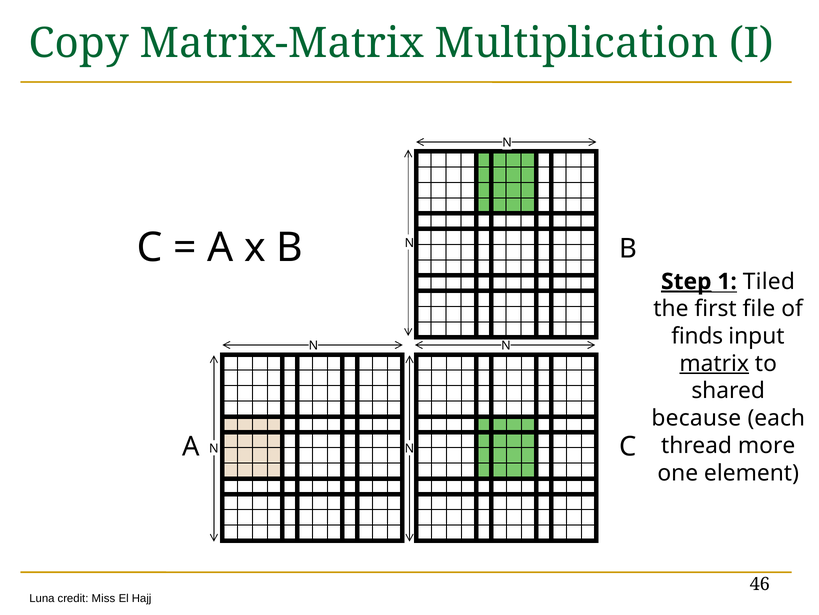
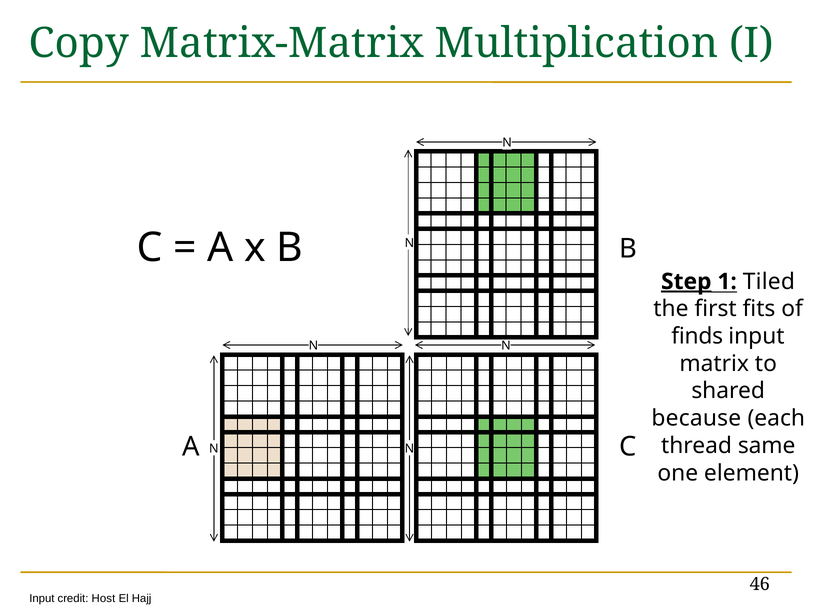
file: file -> fits
matrix underline: present -> none
more: more -> same
Luna at (42, 598): Luna -> Input
Miss: Miss -> Host
